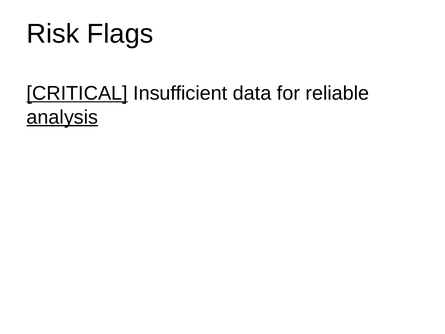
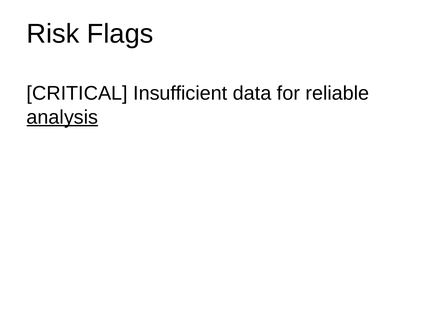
CRITICAL underline: present -> none
